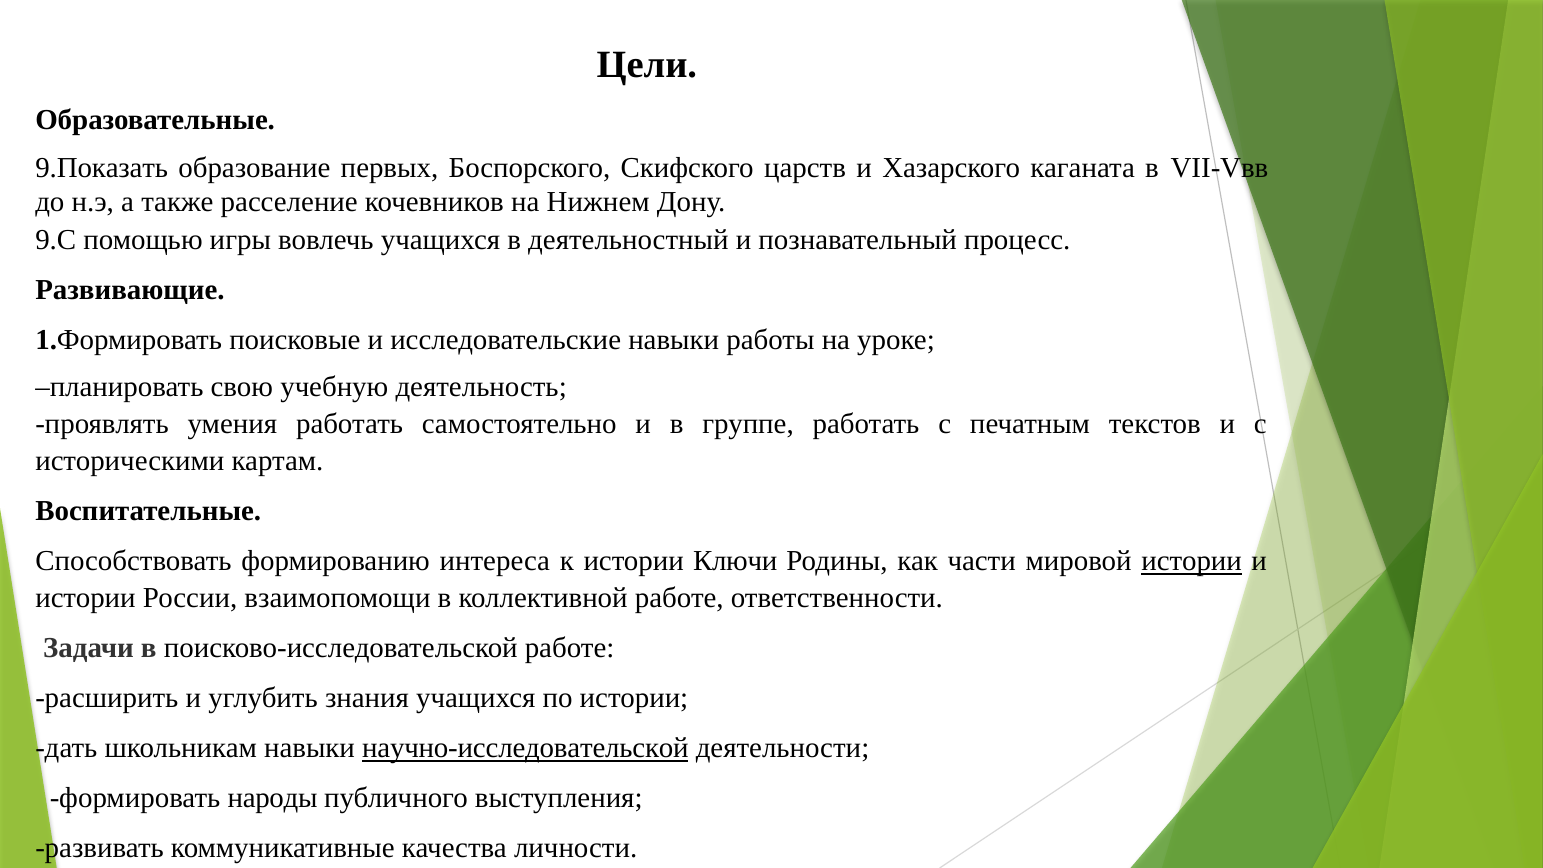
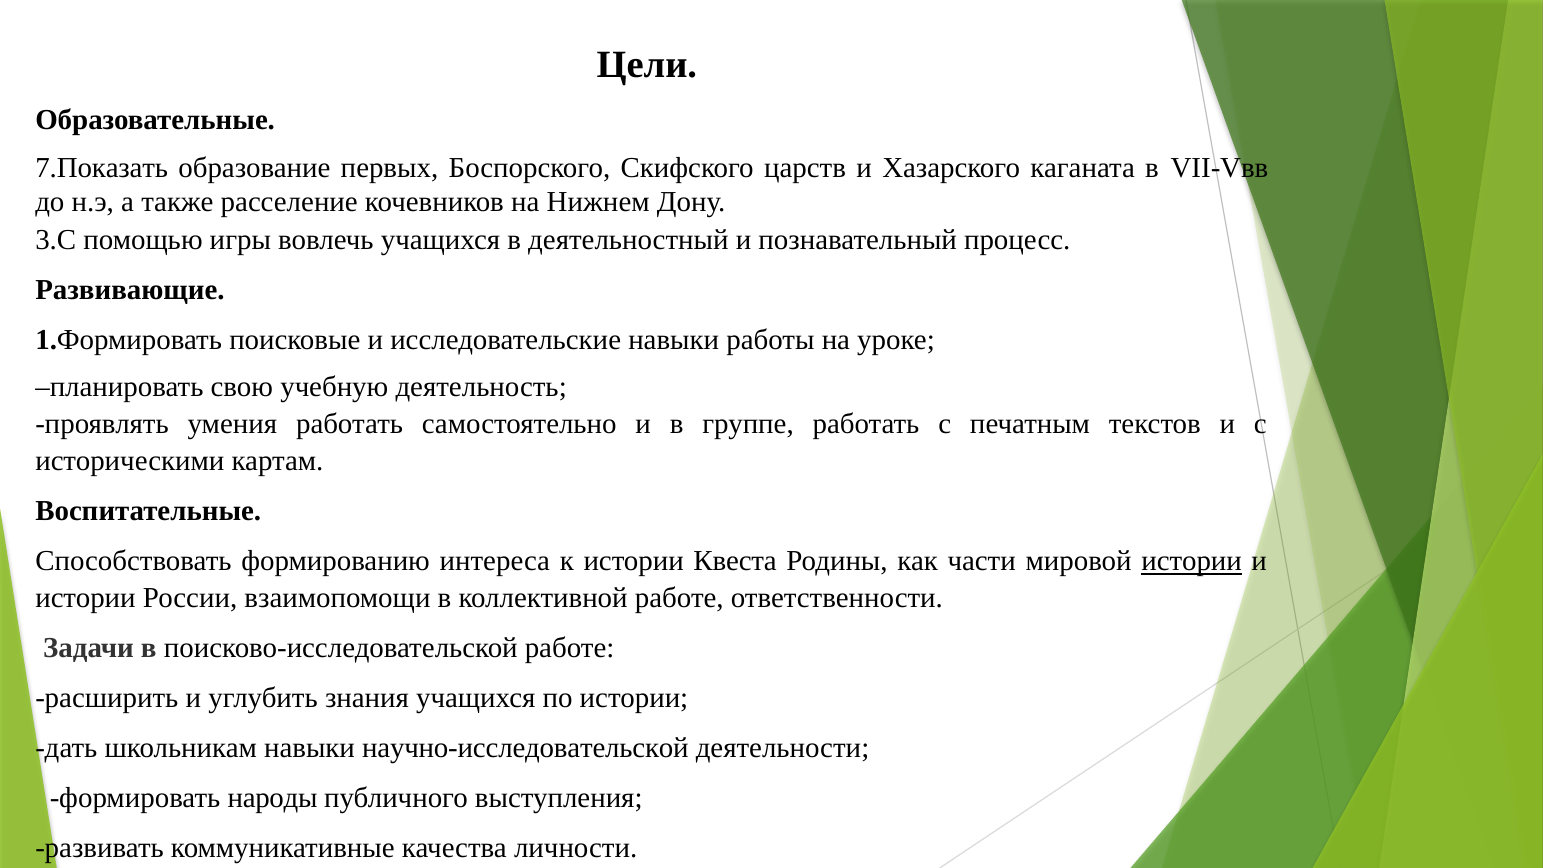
9.Показать: 9.Показать -> 7.Показать
9.С: 9.С -> 3.С
Ключи: Ключи -> Квеста
научно-исследовательской underline: present -> none
